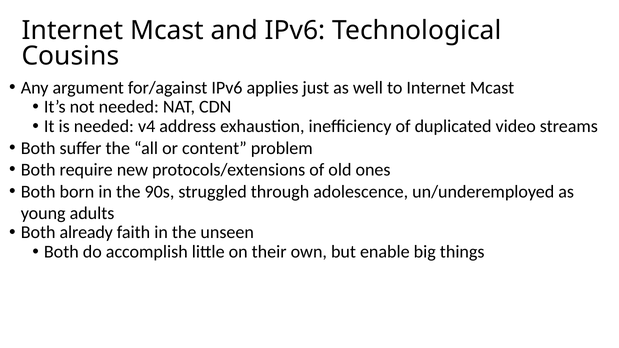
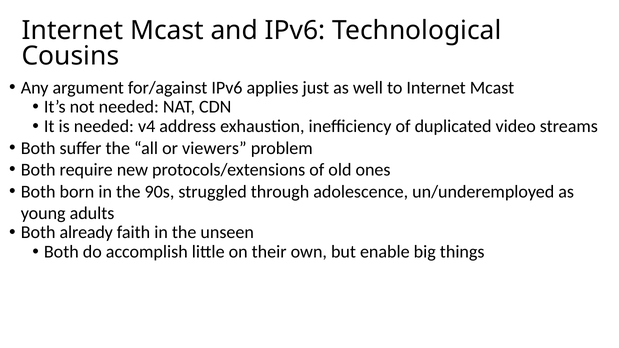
content: content -> viewers
